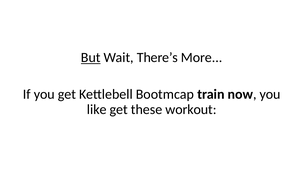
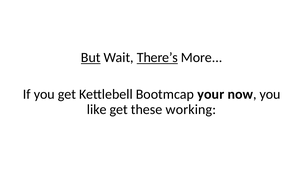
There’s underline: none -> present
train: train -> your
workout: workout -> working
